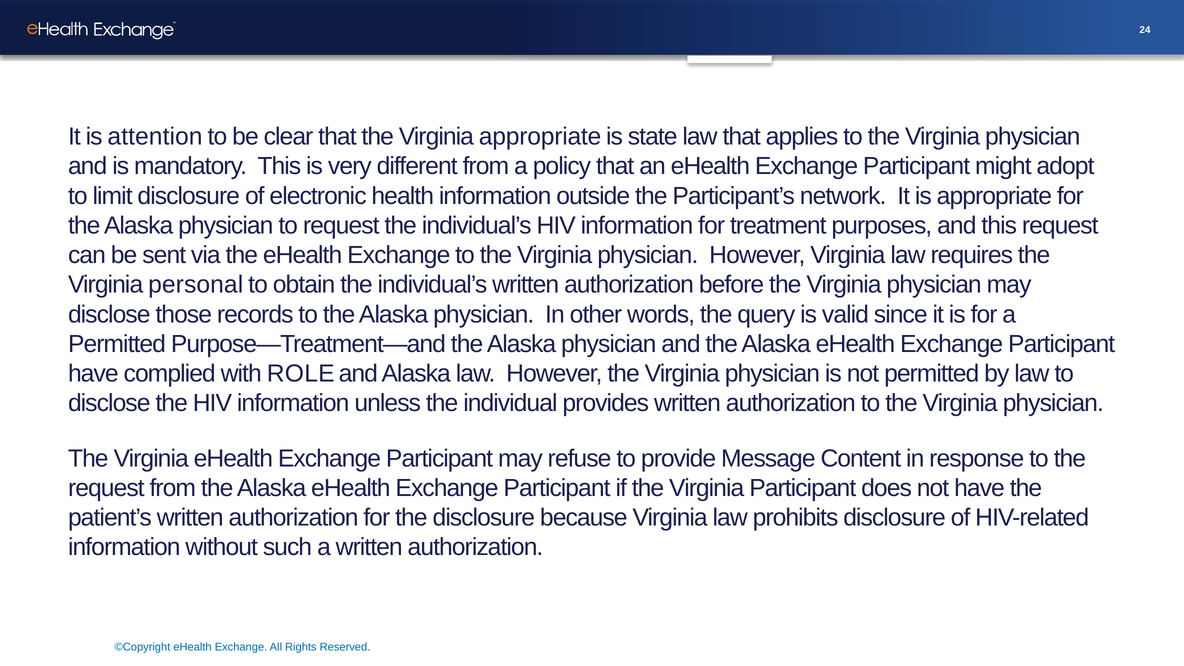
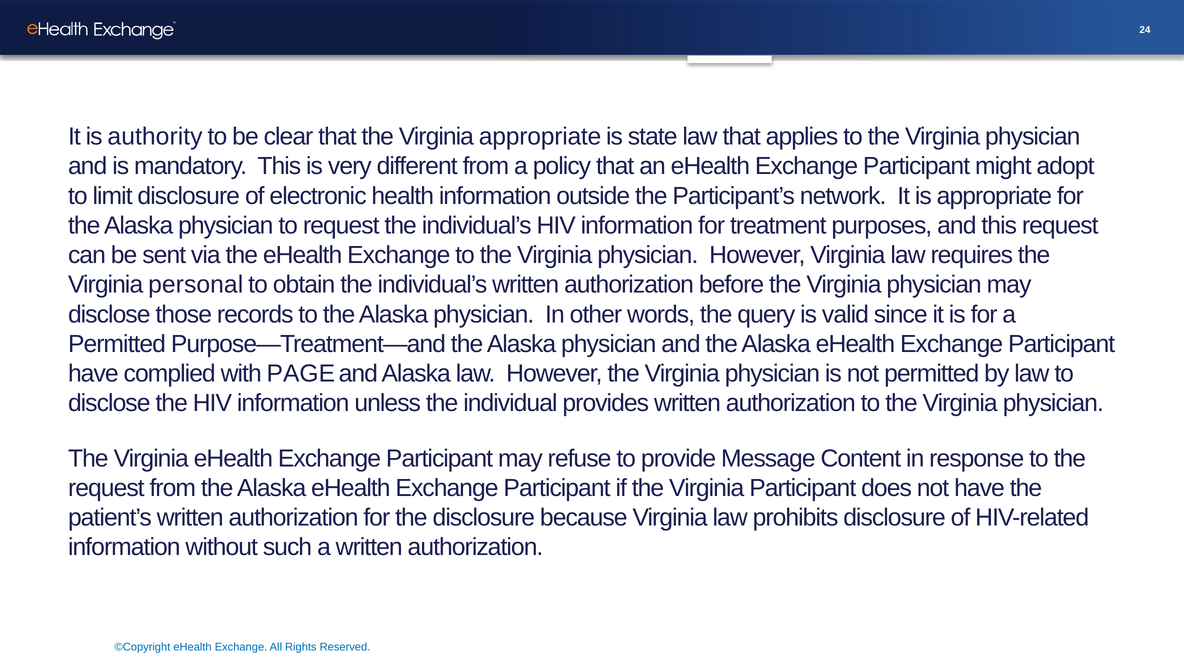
attention: attention -> authority
ROLE: ROLE -> PAGE
